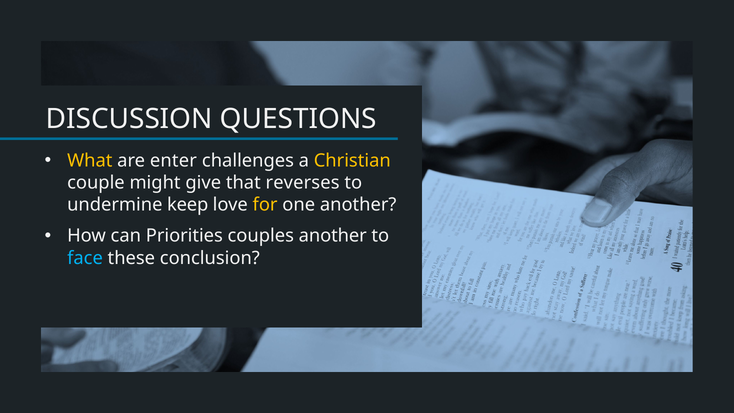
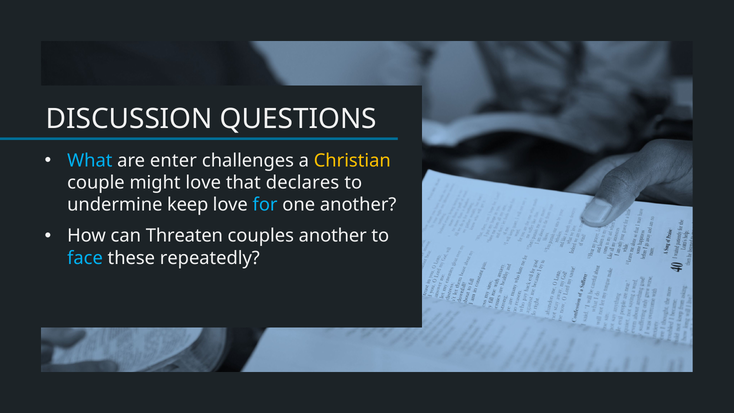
What colour: yellow -> light blue
might give: give -> love
reverses: reverses -> declares
for colour: yellow -> light blue
Priorities: Priorities -> Threaten
conclusion: conclusion -> repeatedly
